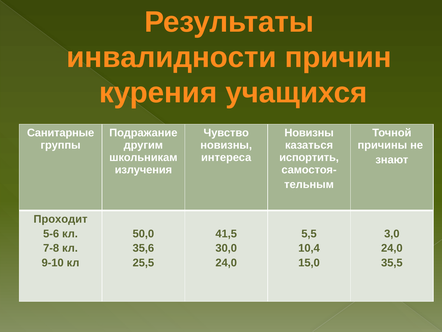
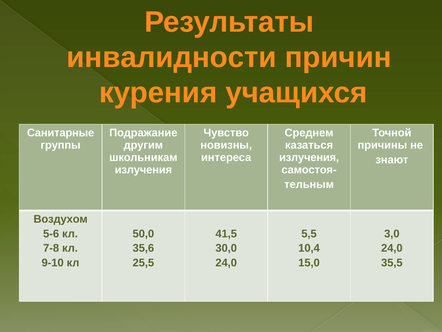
Новизны at (309, 133): Новизны -> Среднем
испортить at (309, 157): испортить -> излучения
Проходит: Проходит -> Воздухом
